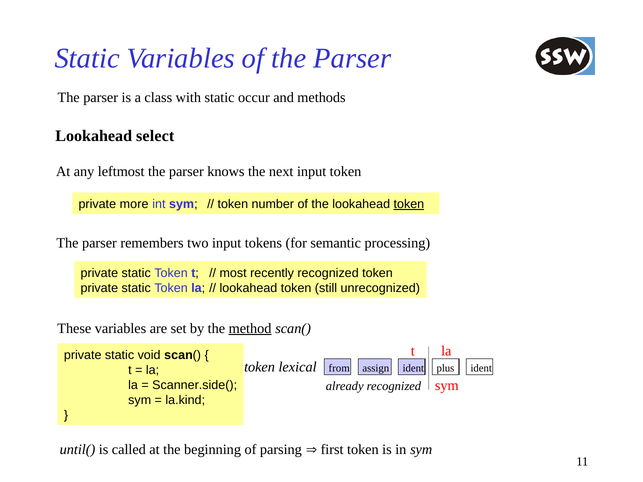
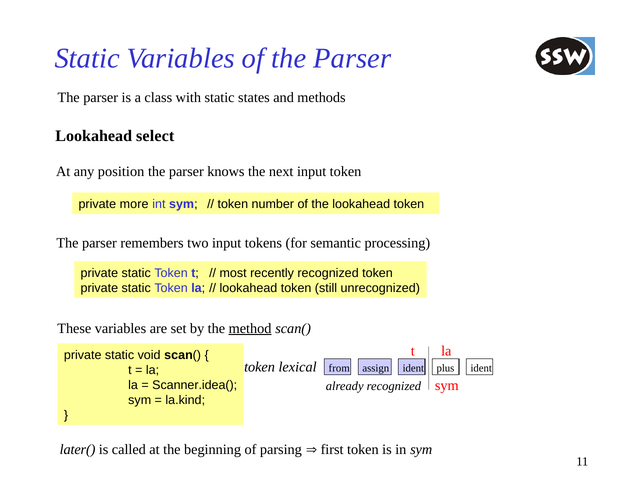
occur: occur -> states
leftmost: leftmost -> position
token at (409, 204) underline: present -> none
Scanner.side(: Scanner.side( -> Scanner.idea(
until(: until( -> later(
